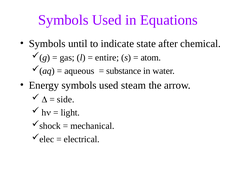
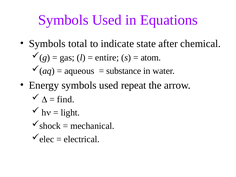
until: until -> total
steam: steam -> repeat
side: side -> find
